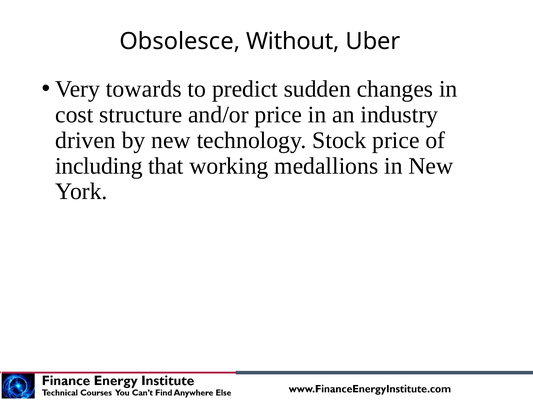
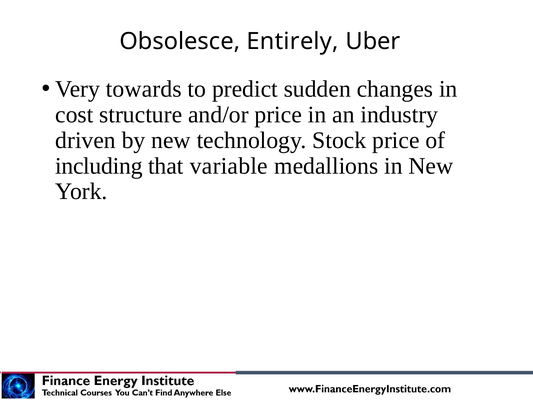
Without: Without -> Entirely
working: working -> variable
